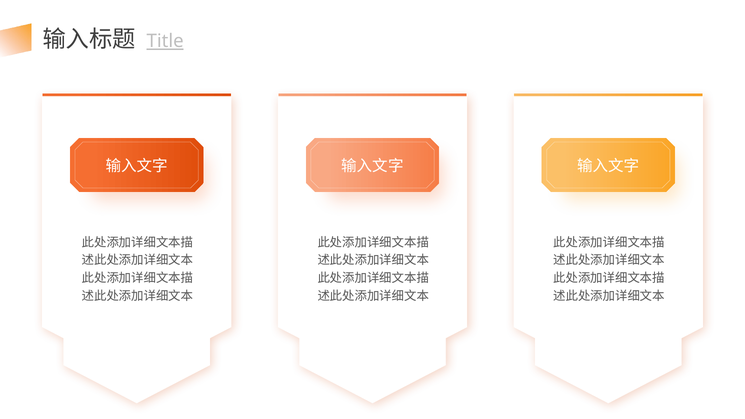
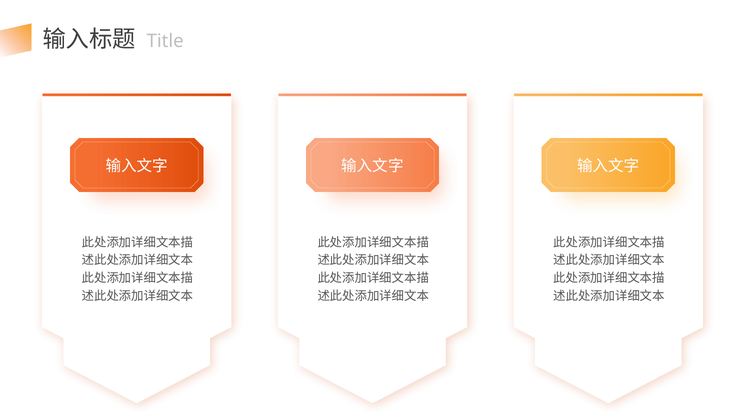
Title underline: present -> none
